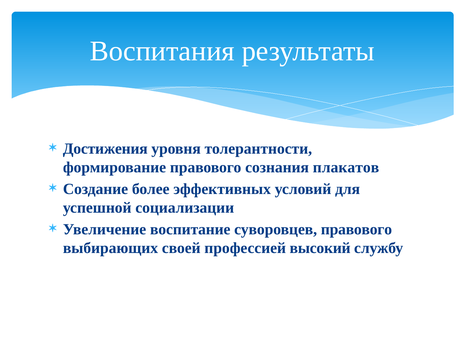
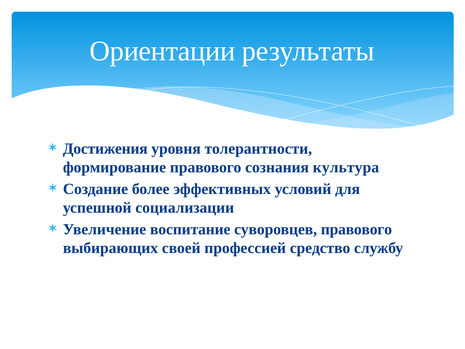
Воспитания: Воспитания -> Ориентации
плакатов: плакатов -> культура
высокий: высокий -> средство
